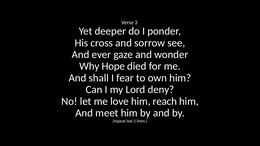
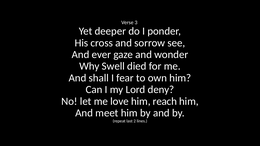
Hope: Hope -> Swell
